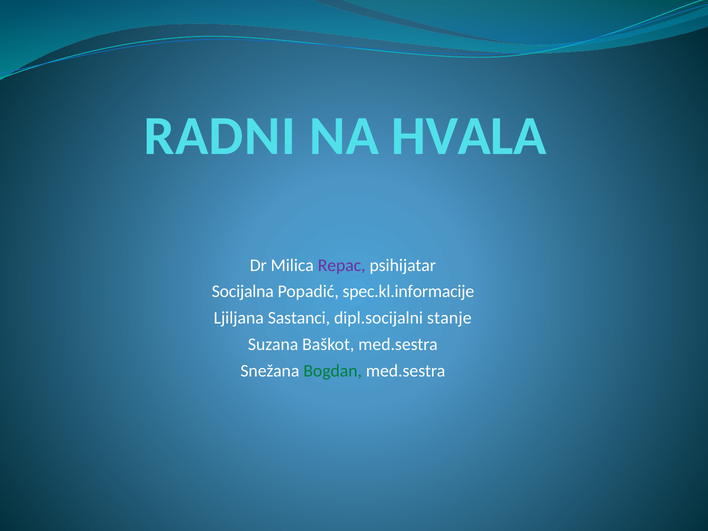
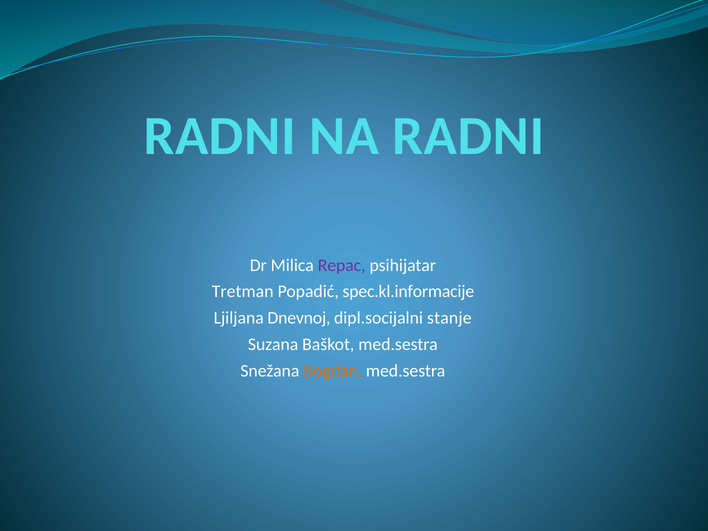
NA HVALA: HVALA -> RADNI
Socijalna: Socijalna -> Tretman
Sastanci: Sastanci -> Dnevnoj
Bogdan colour: green -> orange
